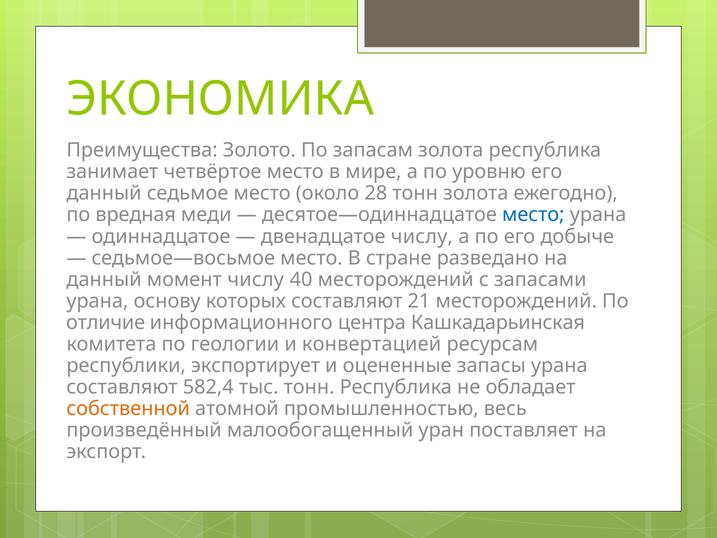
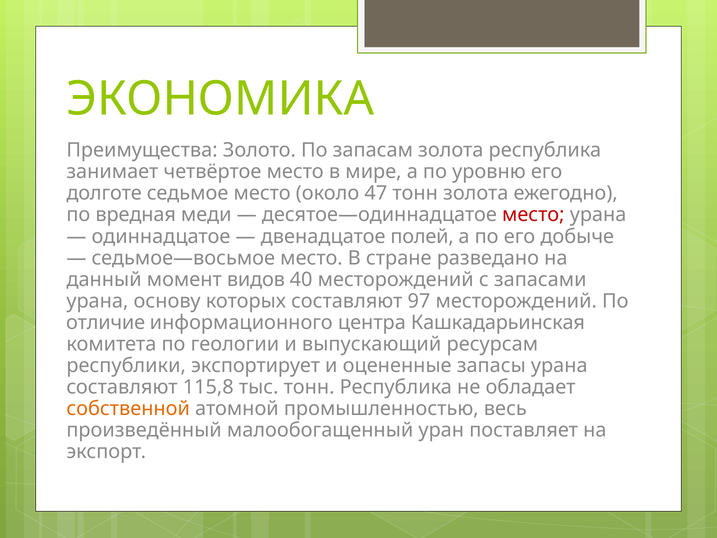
данный at (104, 193): данный -> долготе
28: 28 -> 47
место at (533, 215) colour: blue -> red
двенадцатое числу: числу -> полей
момент числу: числу -> видов
21: 21 -> 97
конвертацией: конвертацией -> выпускающий
582,4: 582,4 -> 115,8
